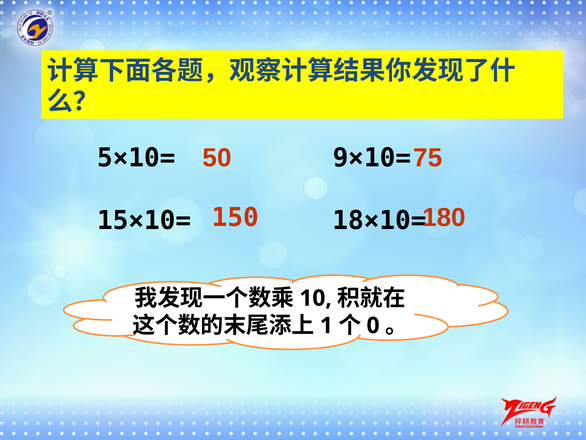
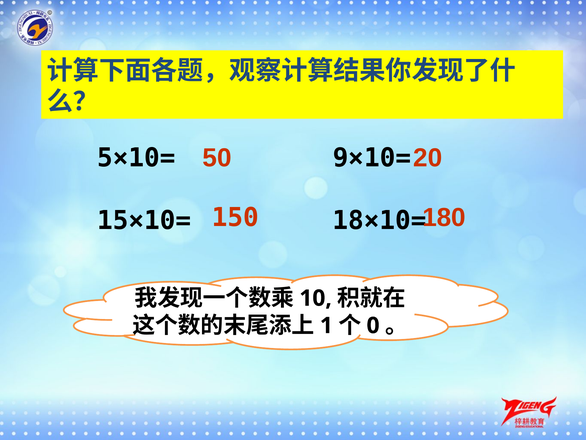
75: 75 -> 20
